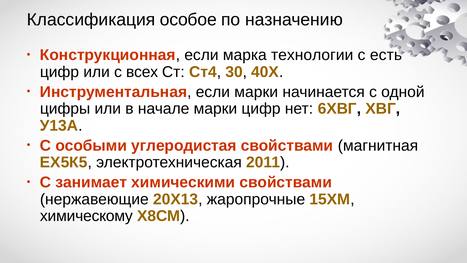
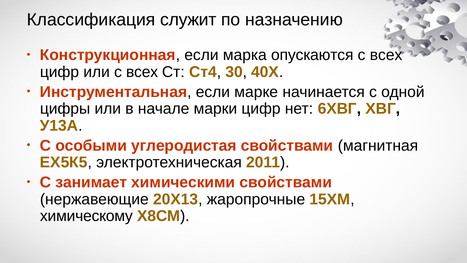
особое: особое -> служит
технологии: технологии -> опускаются
есть at (386, 55): есть -> всех
если марки: марки -> марке
